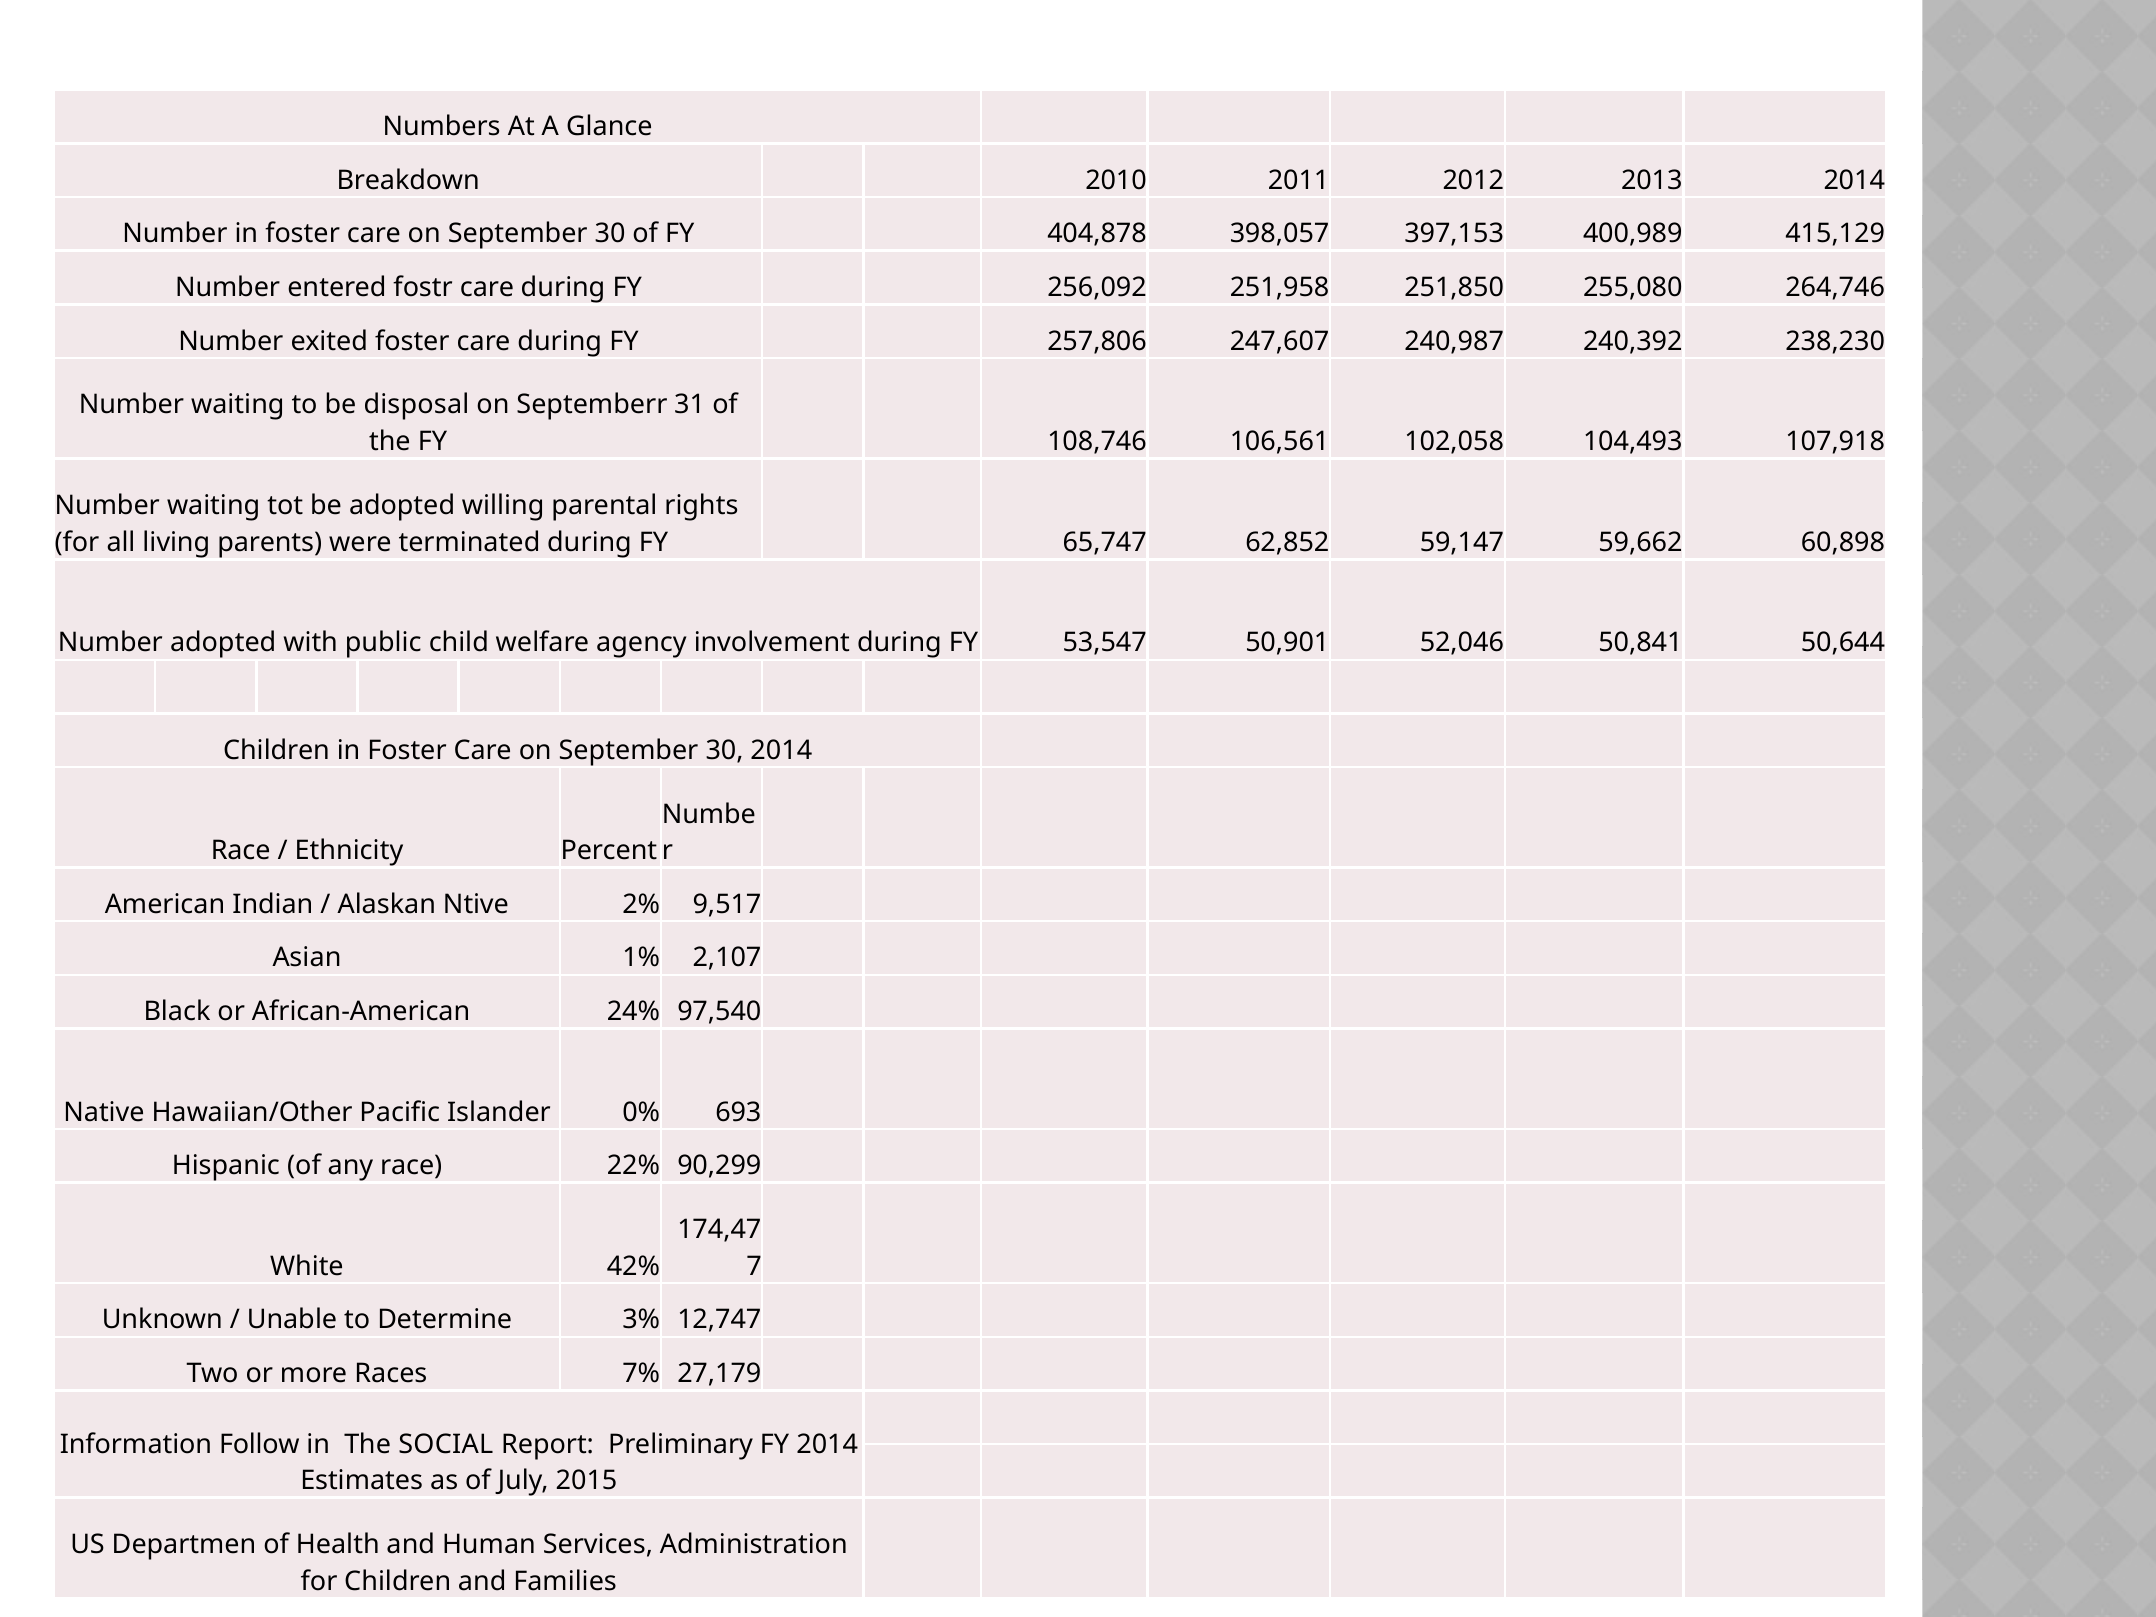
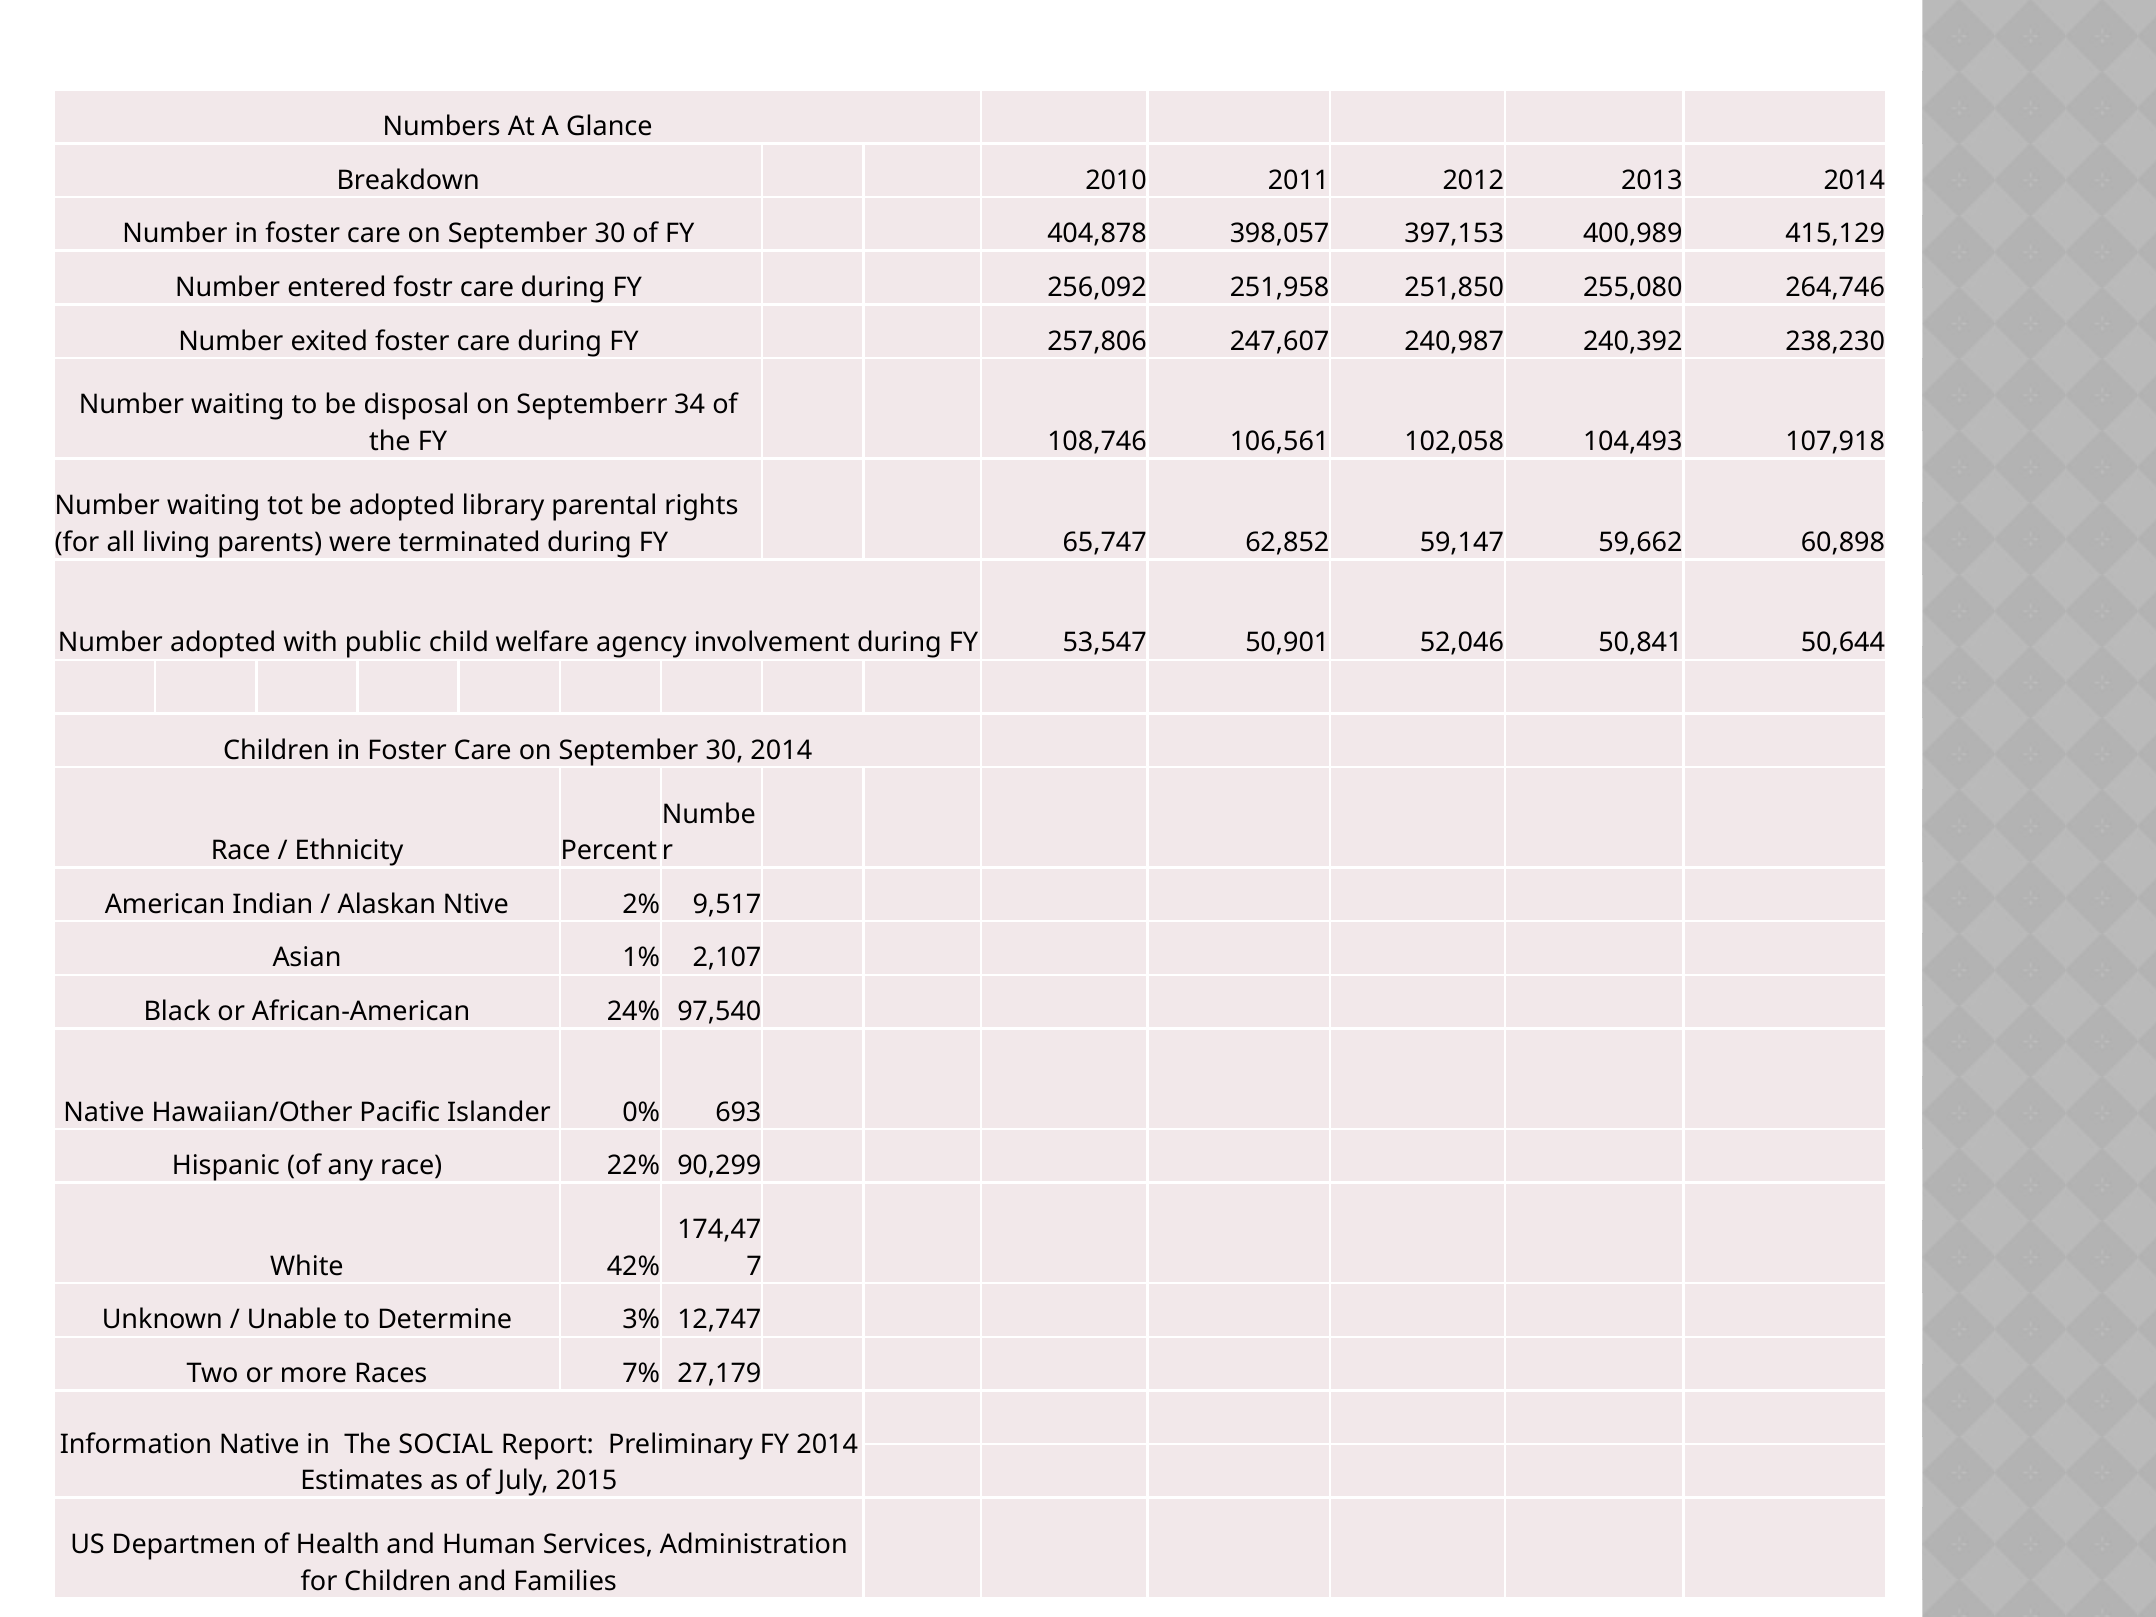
31: 31 -> 34
willing: willing -> library
Information Follow: Follow -> Native
